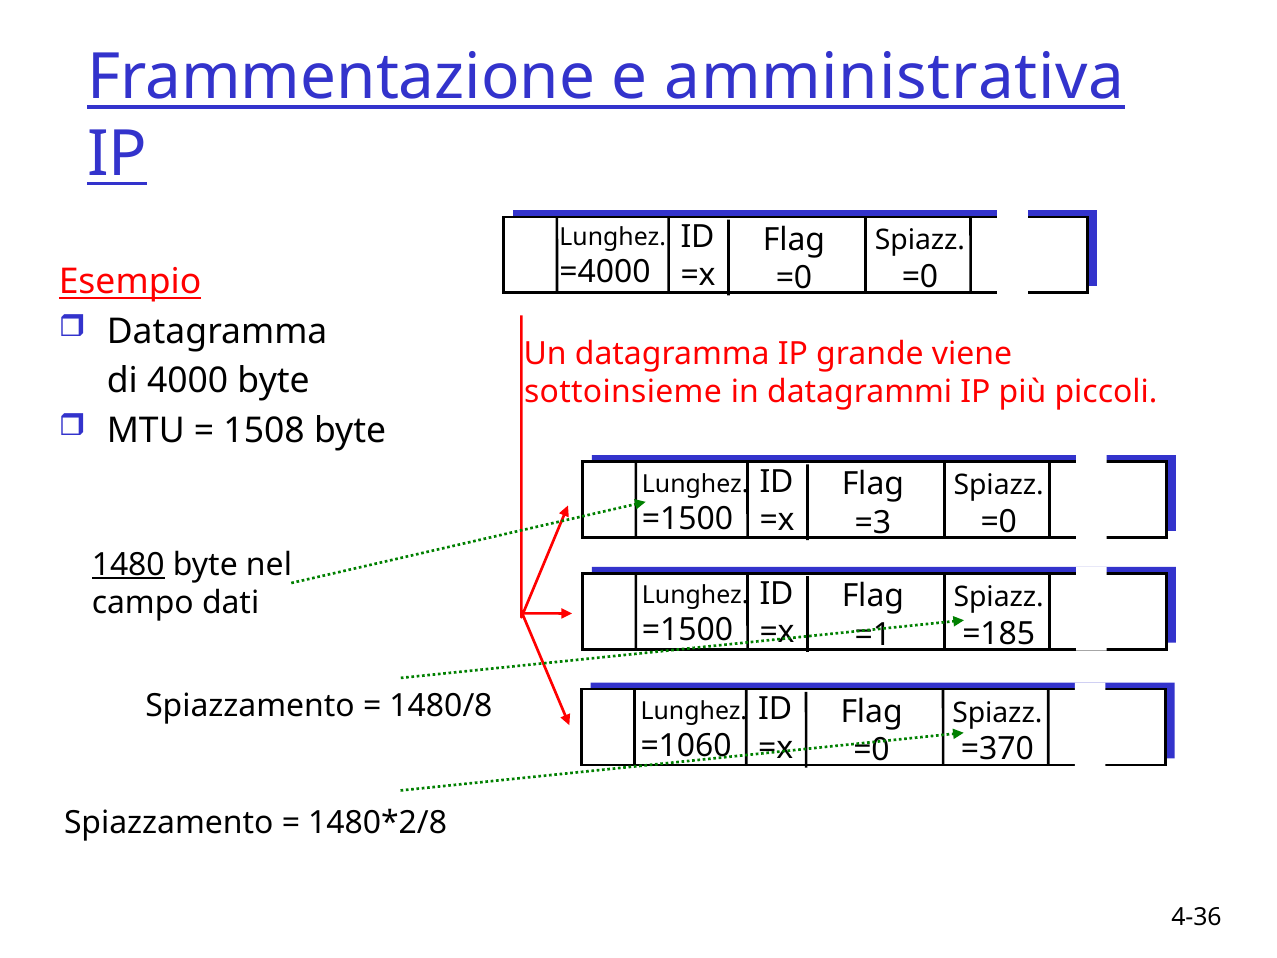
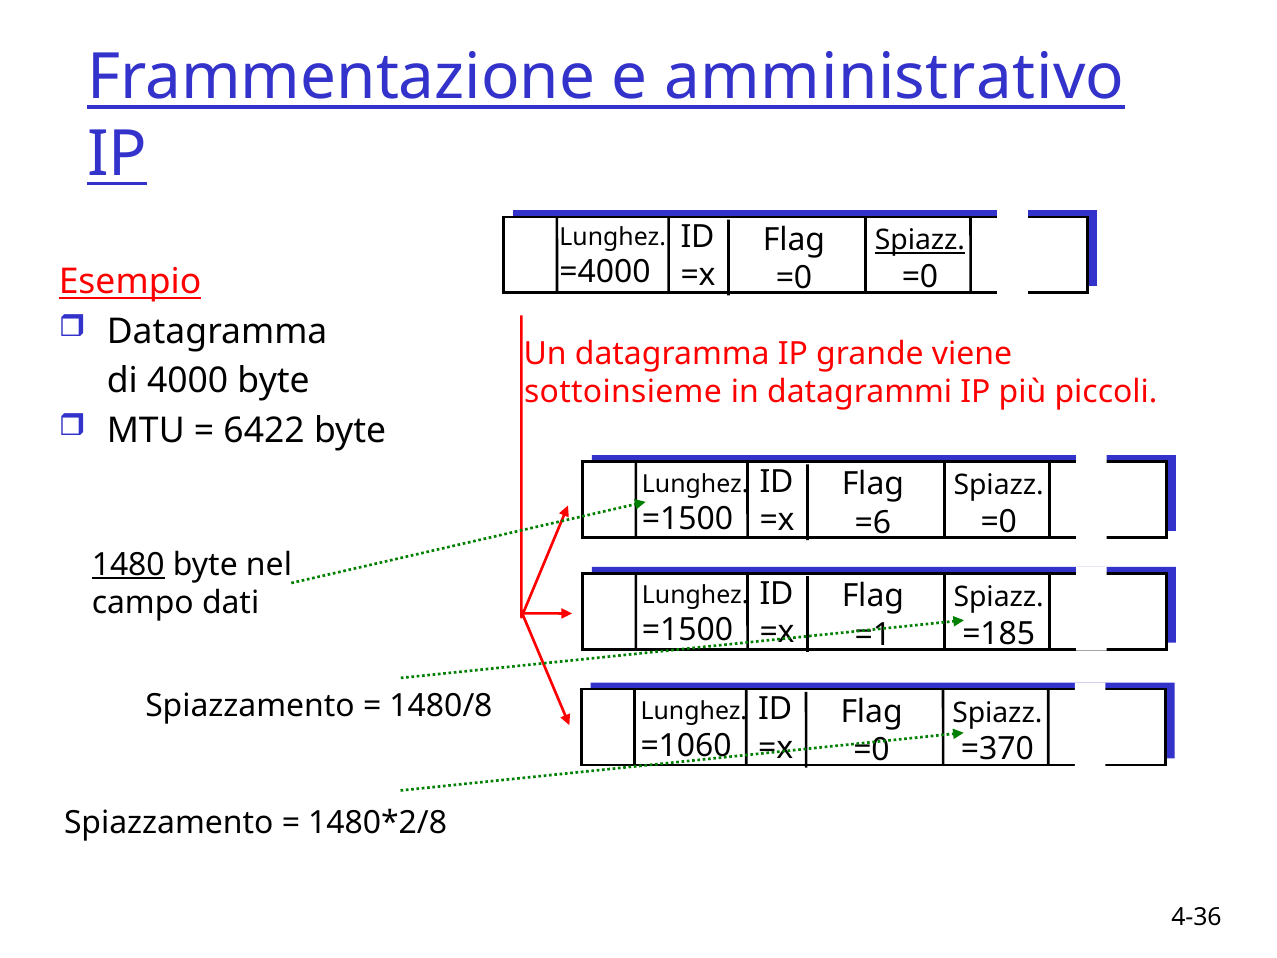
amministrativa: amministrativa -> amministrativo
Spiazz at (920, 241) underline: none -> present
1508: 1508 -> 6422
=3: =3 -> =6
